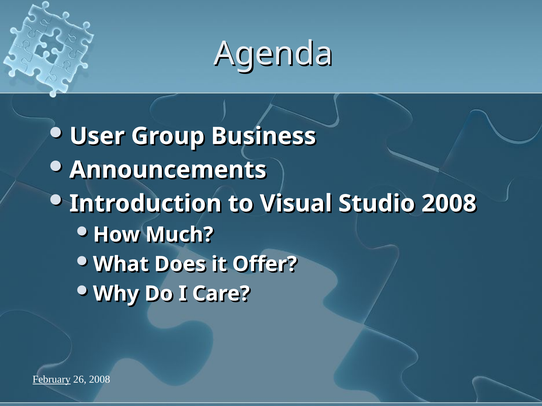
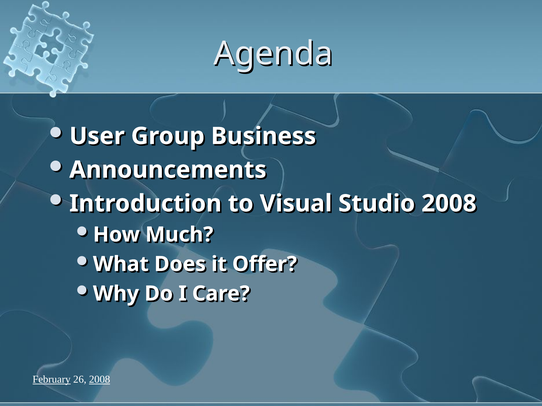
2008 at (100, 380) underline: none -> present
